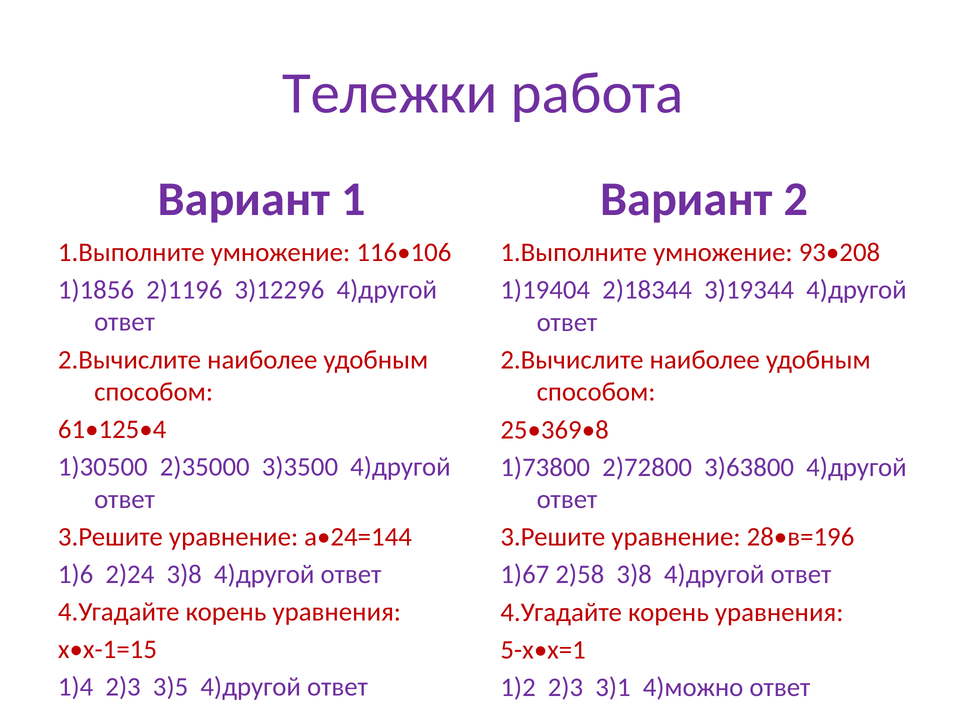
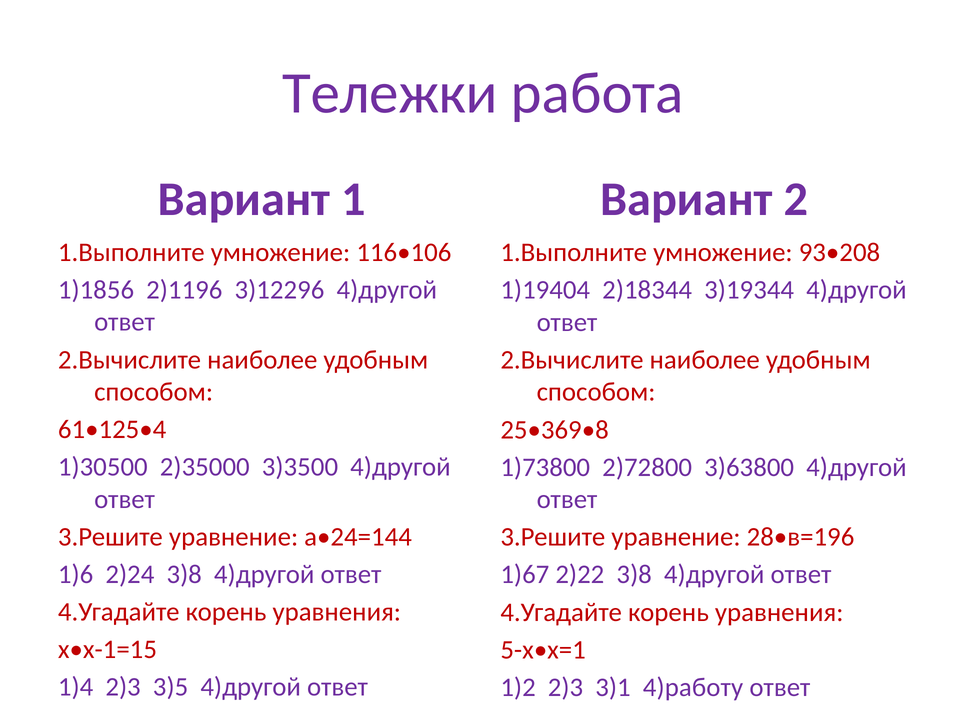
2)58: 2)58 -> 2)22
4)можно: 4)можно -> 4)работу
